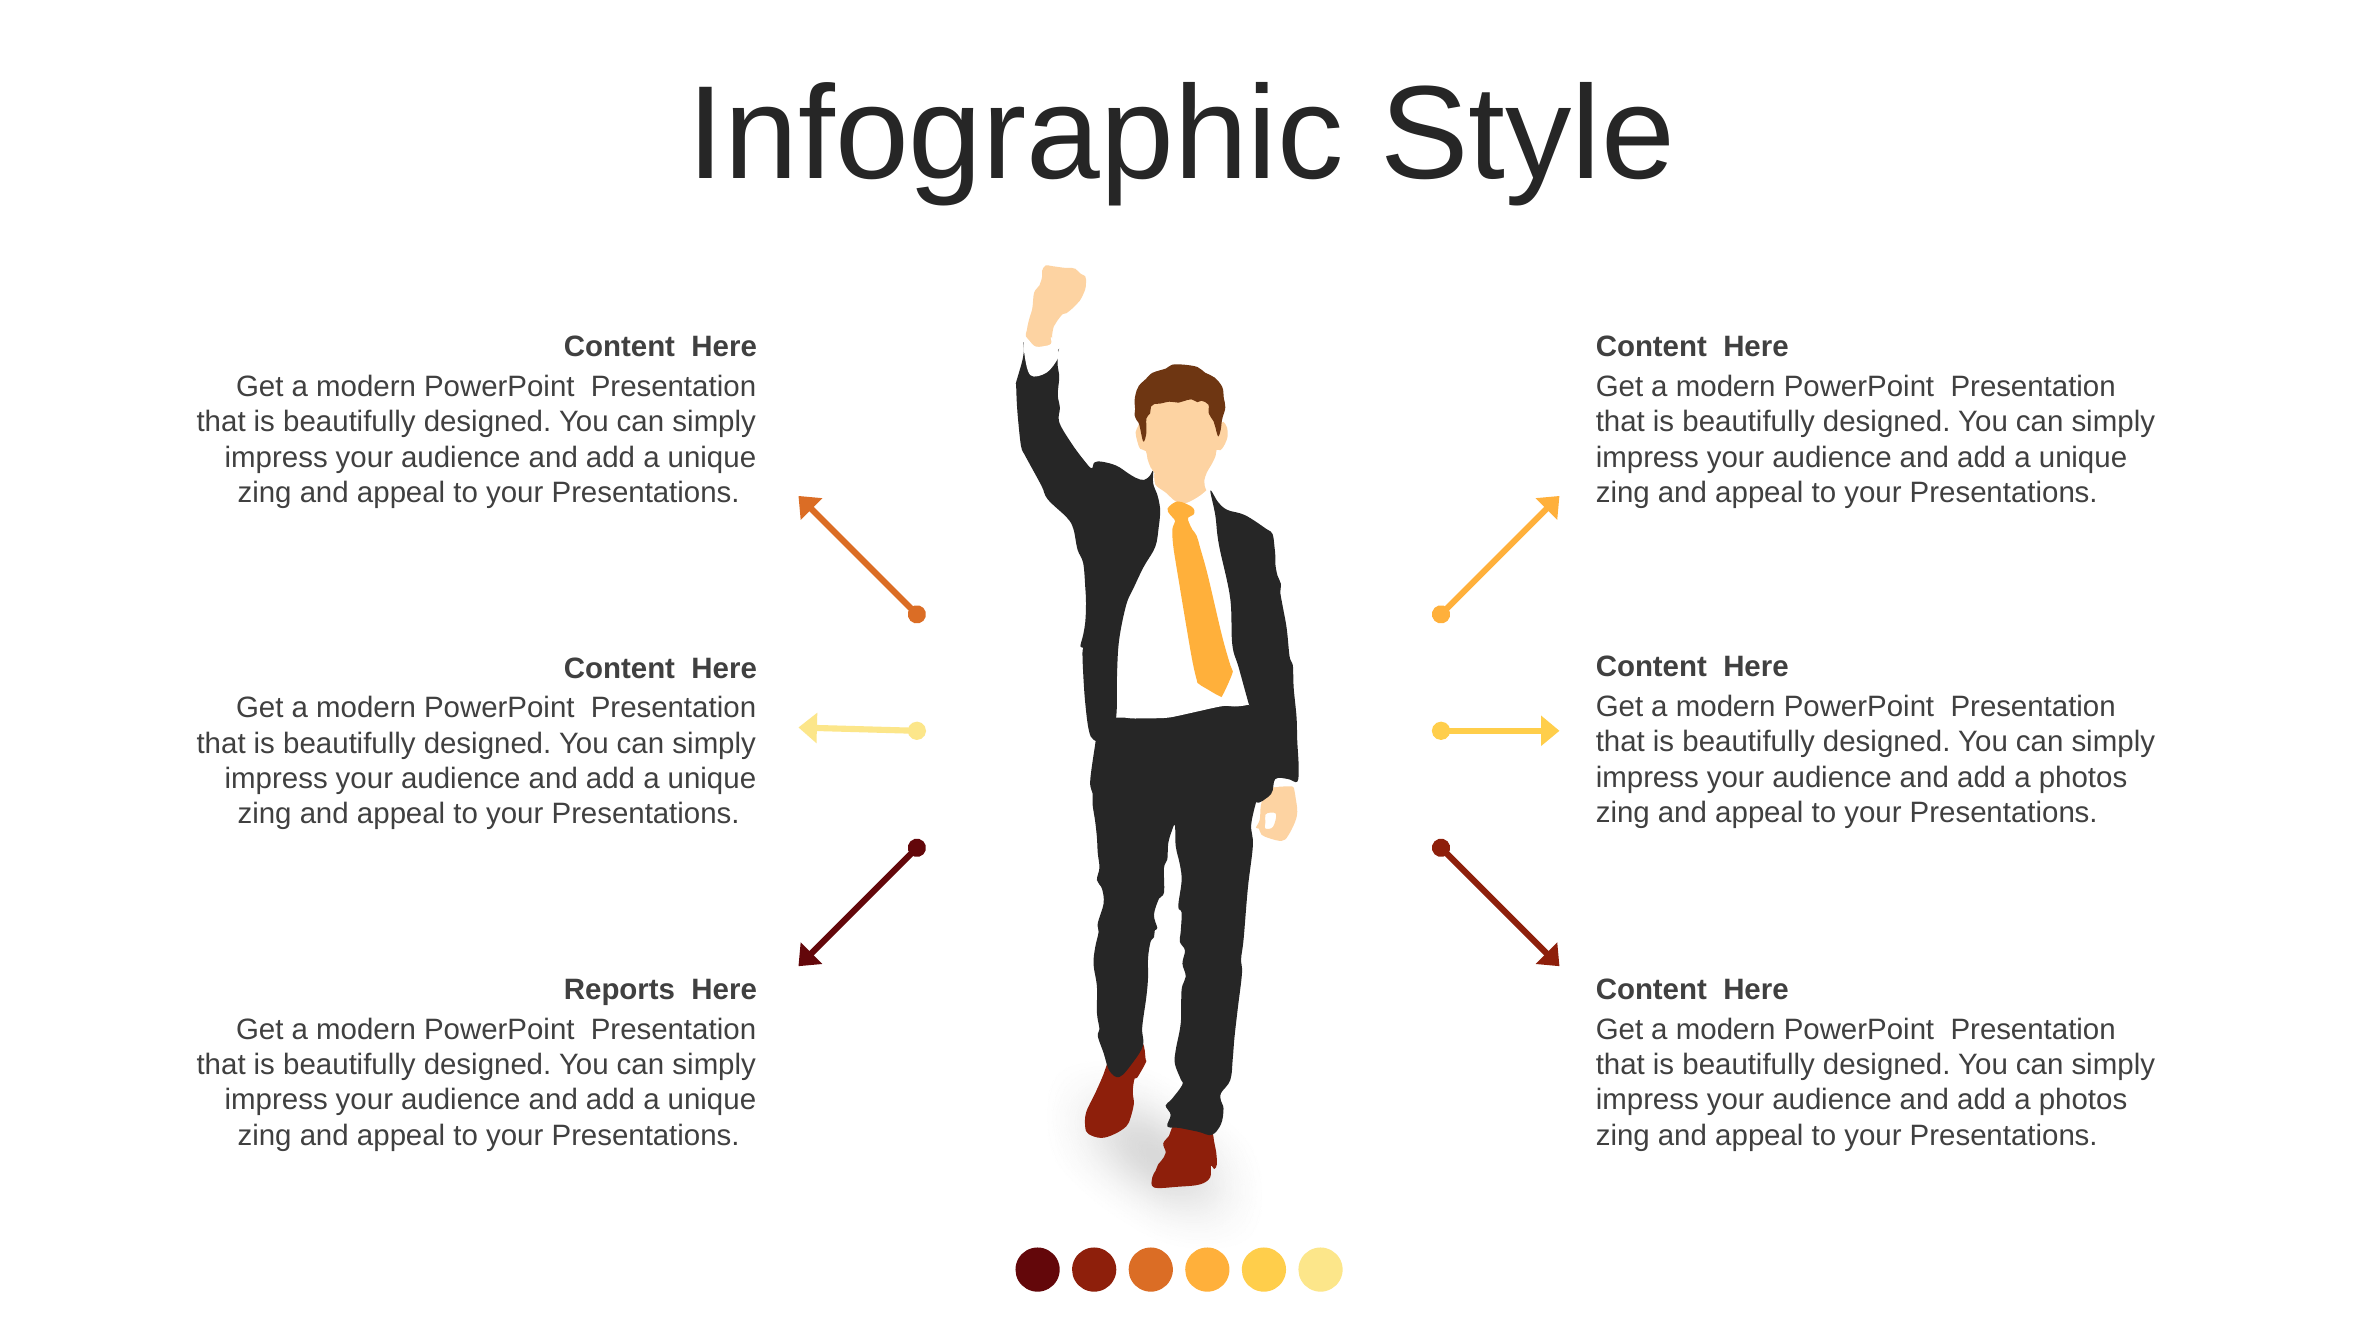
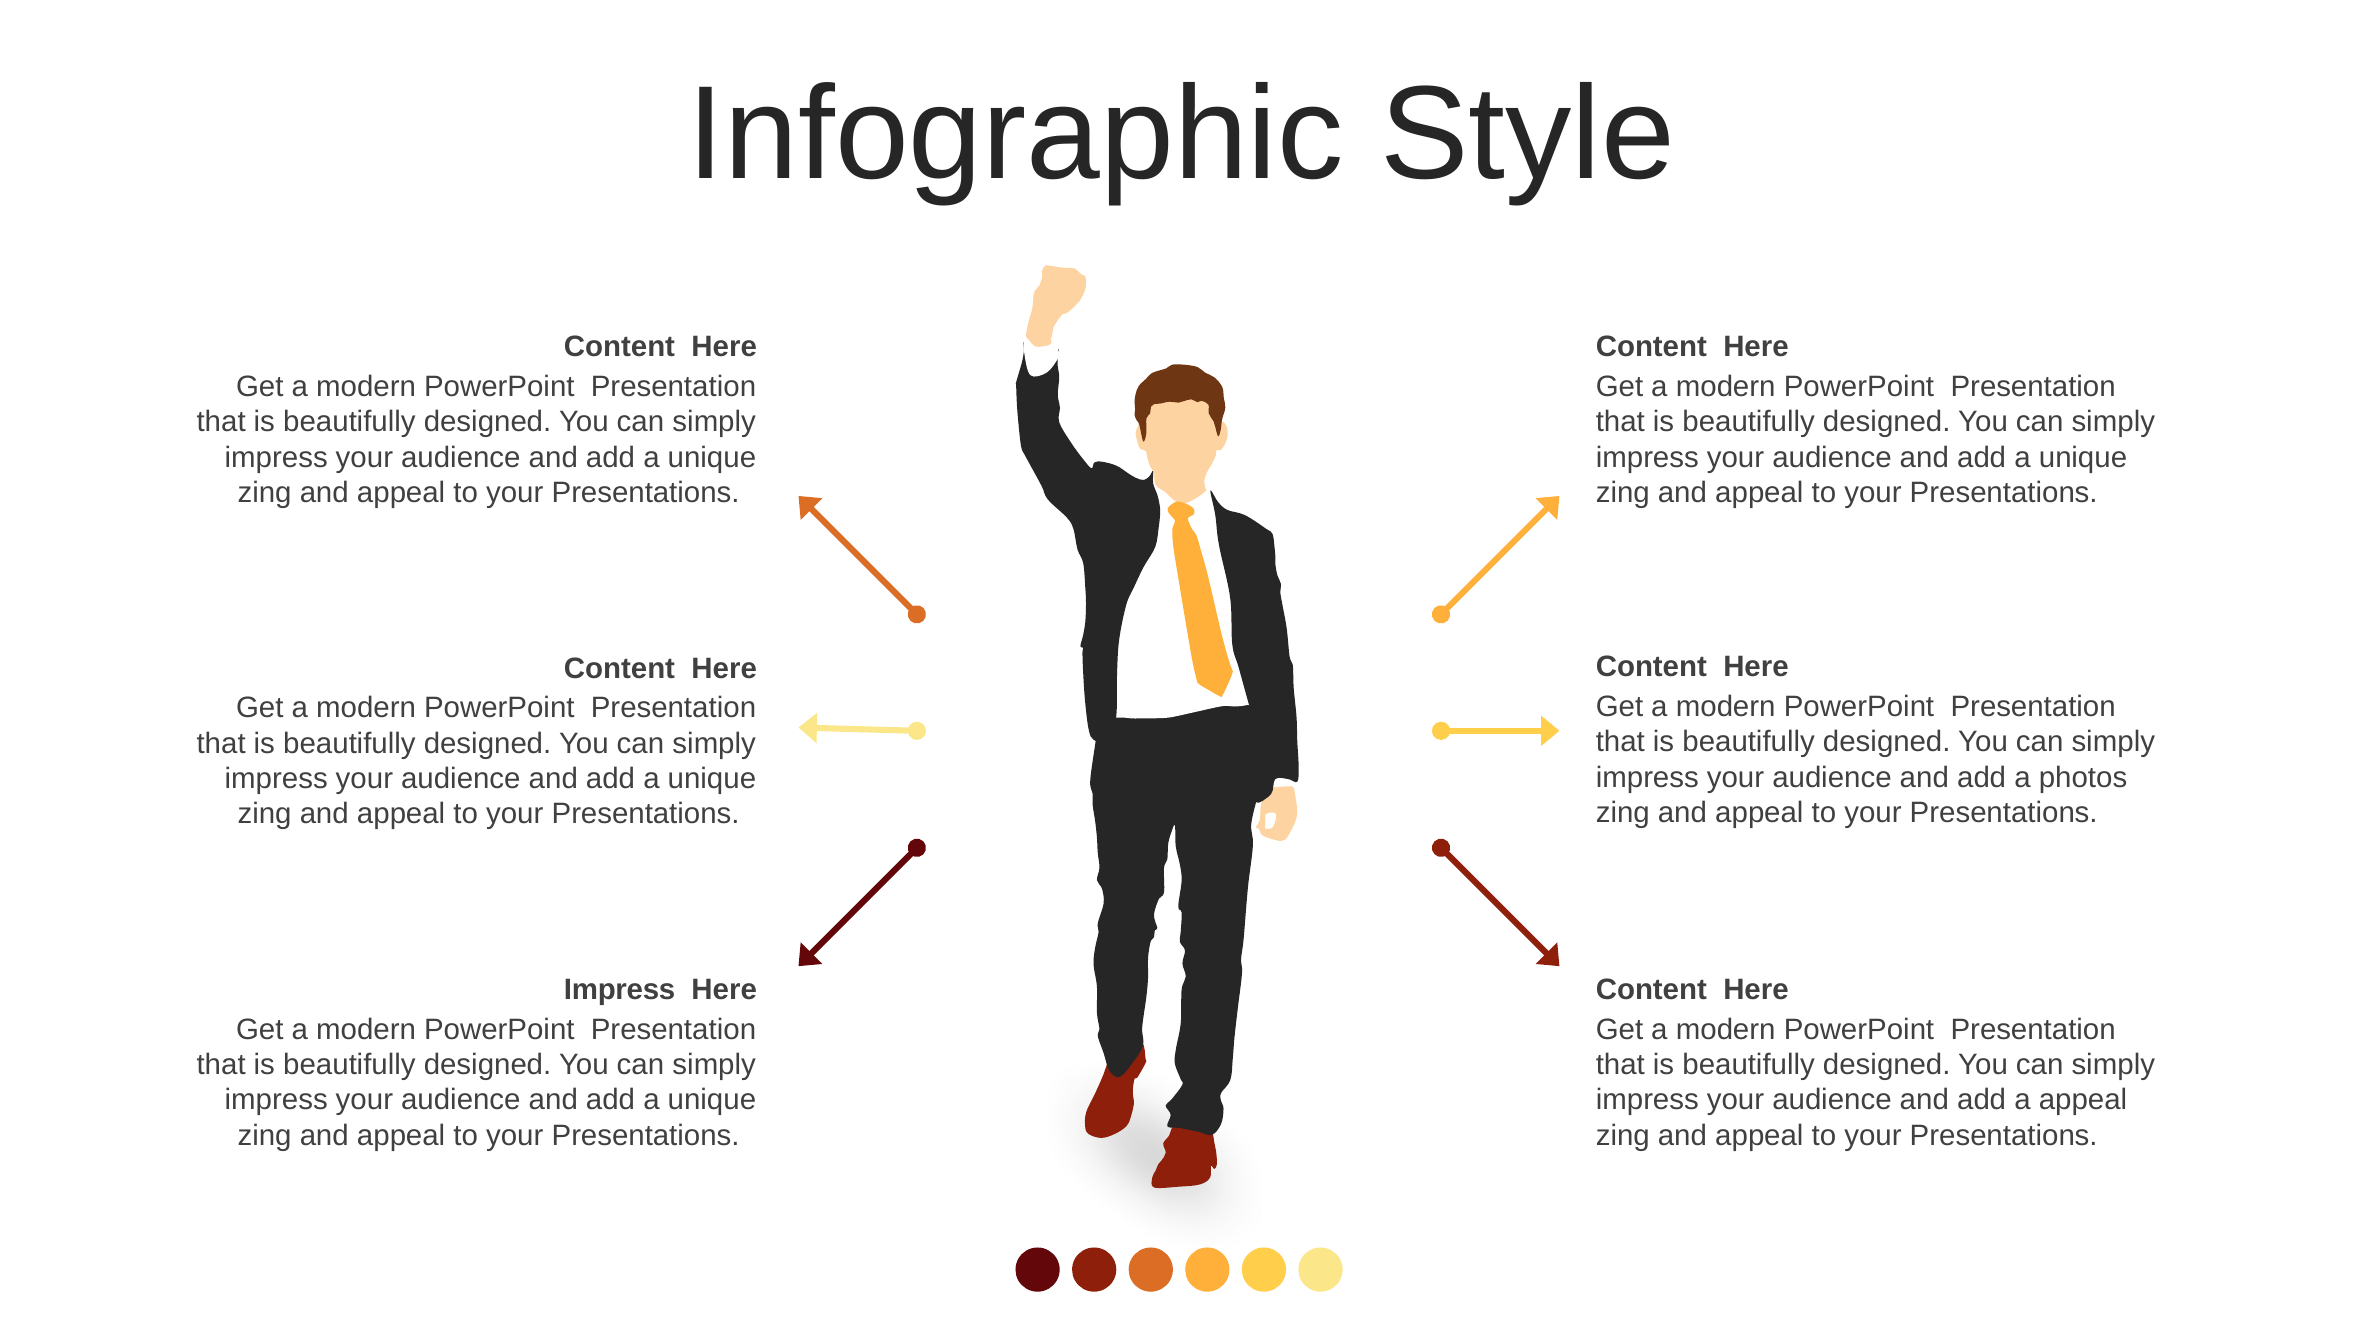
Reports at (619, 990): Reports -> Impress
photos at (2083, 1101): photos -> appeal
